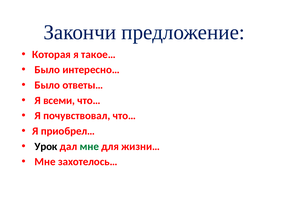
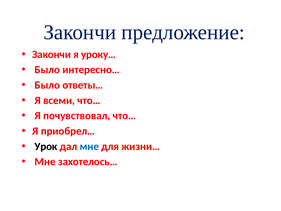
Которая at (51, 54): Которая -> Закончи
такое…: такое… -> уроку…
мне at (89, 146) colour: green -> blue
